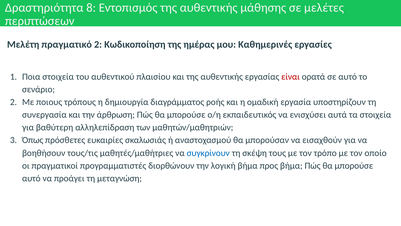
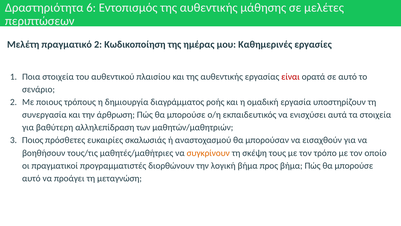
8: 8 -> 6
Όπως: Όπως -> Ποιος
συγκρίνουν colour: blue -> orange
